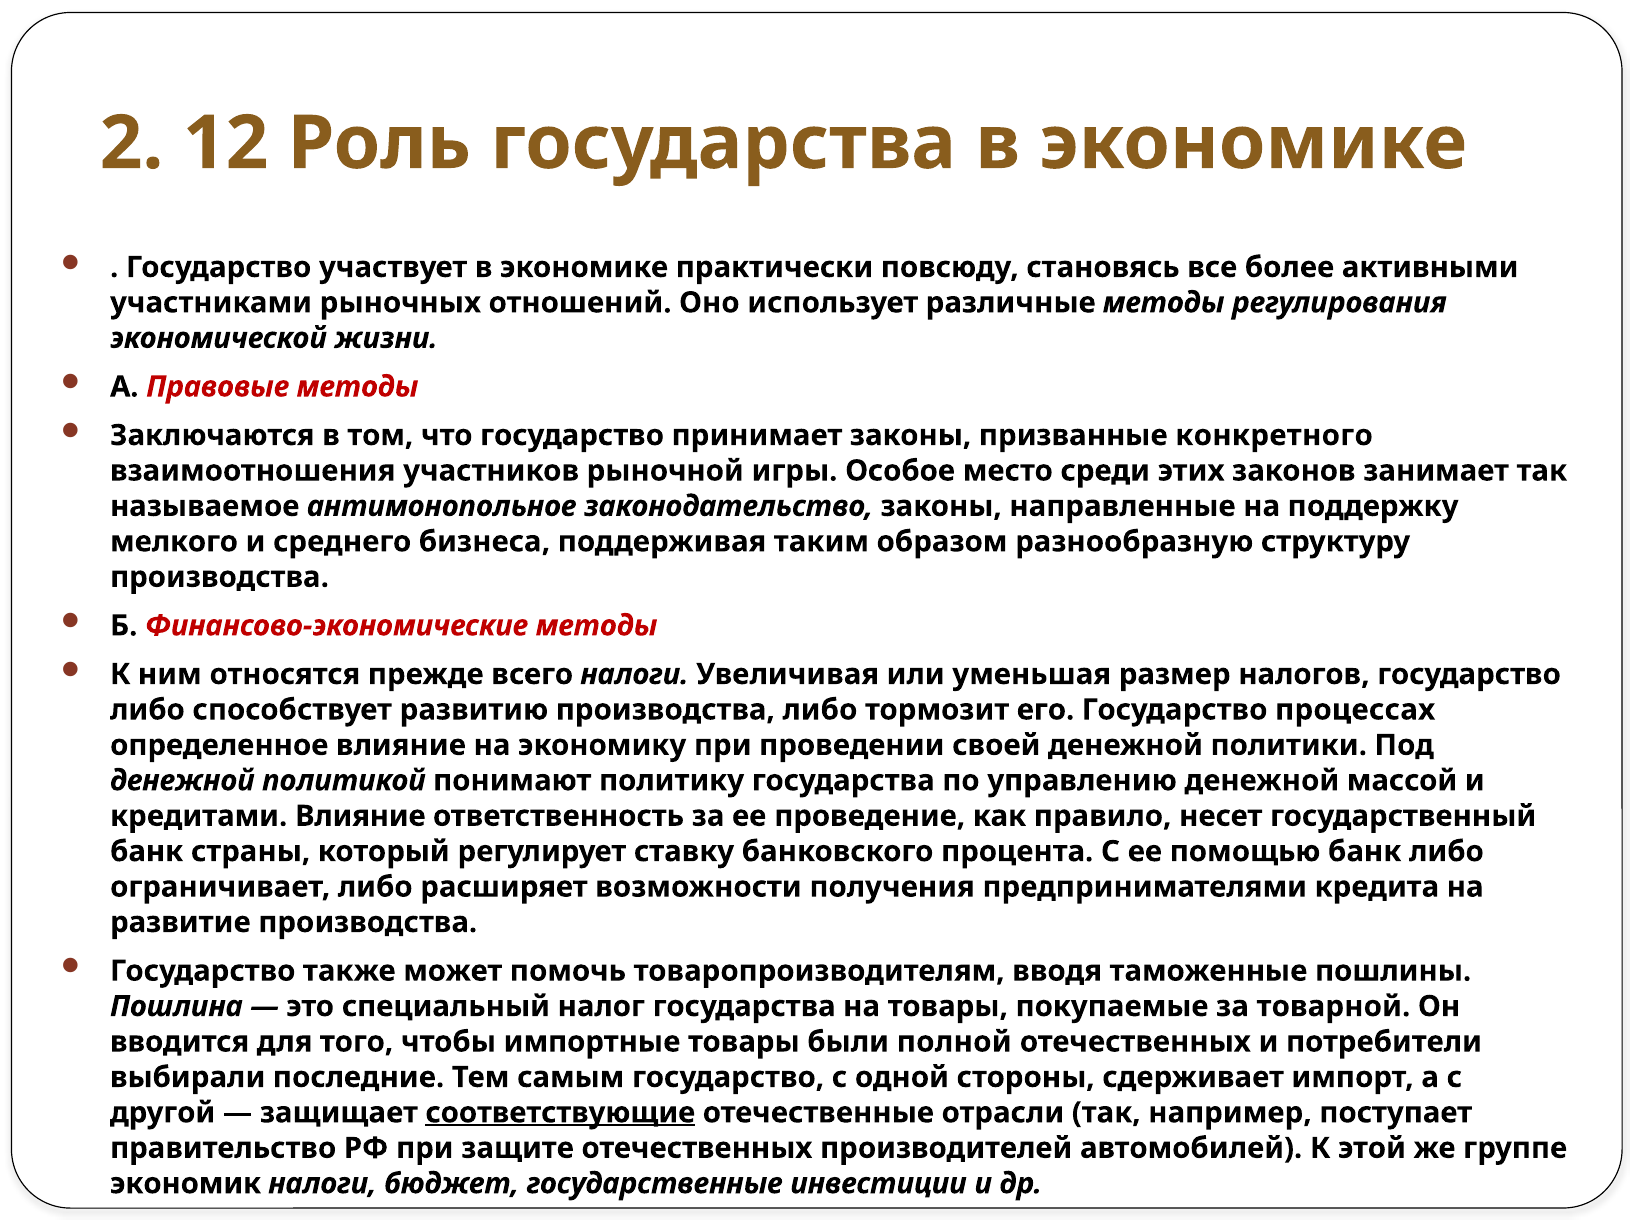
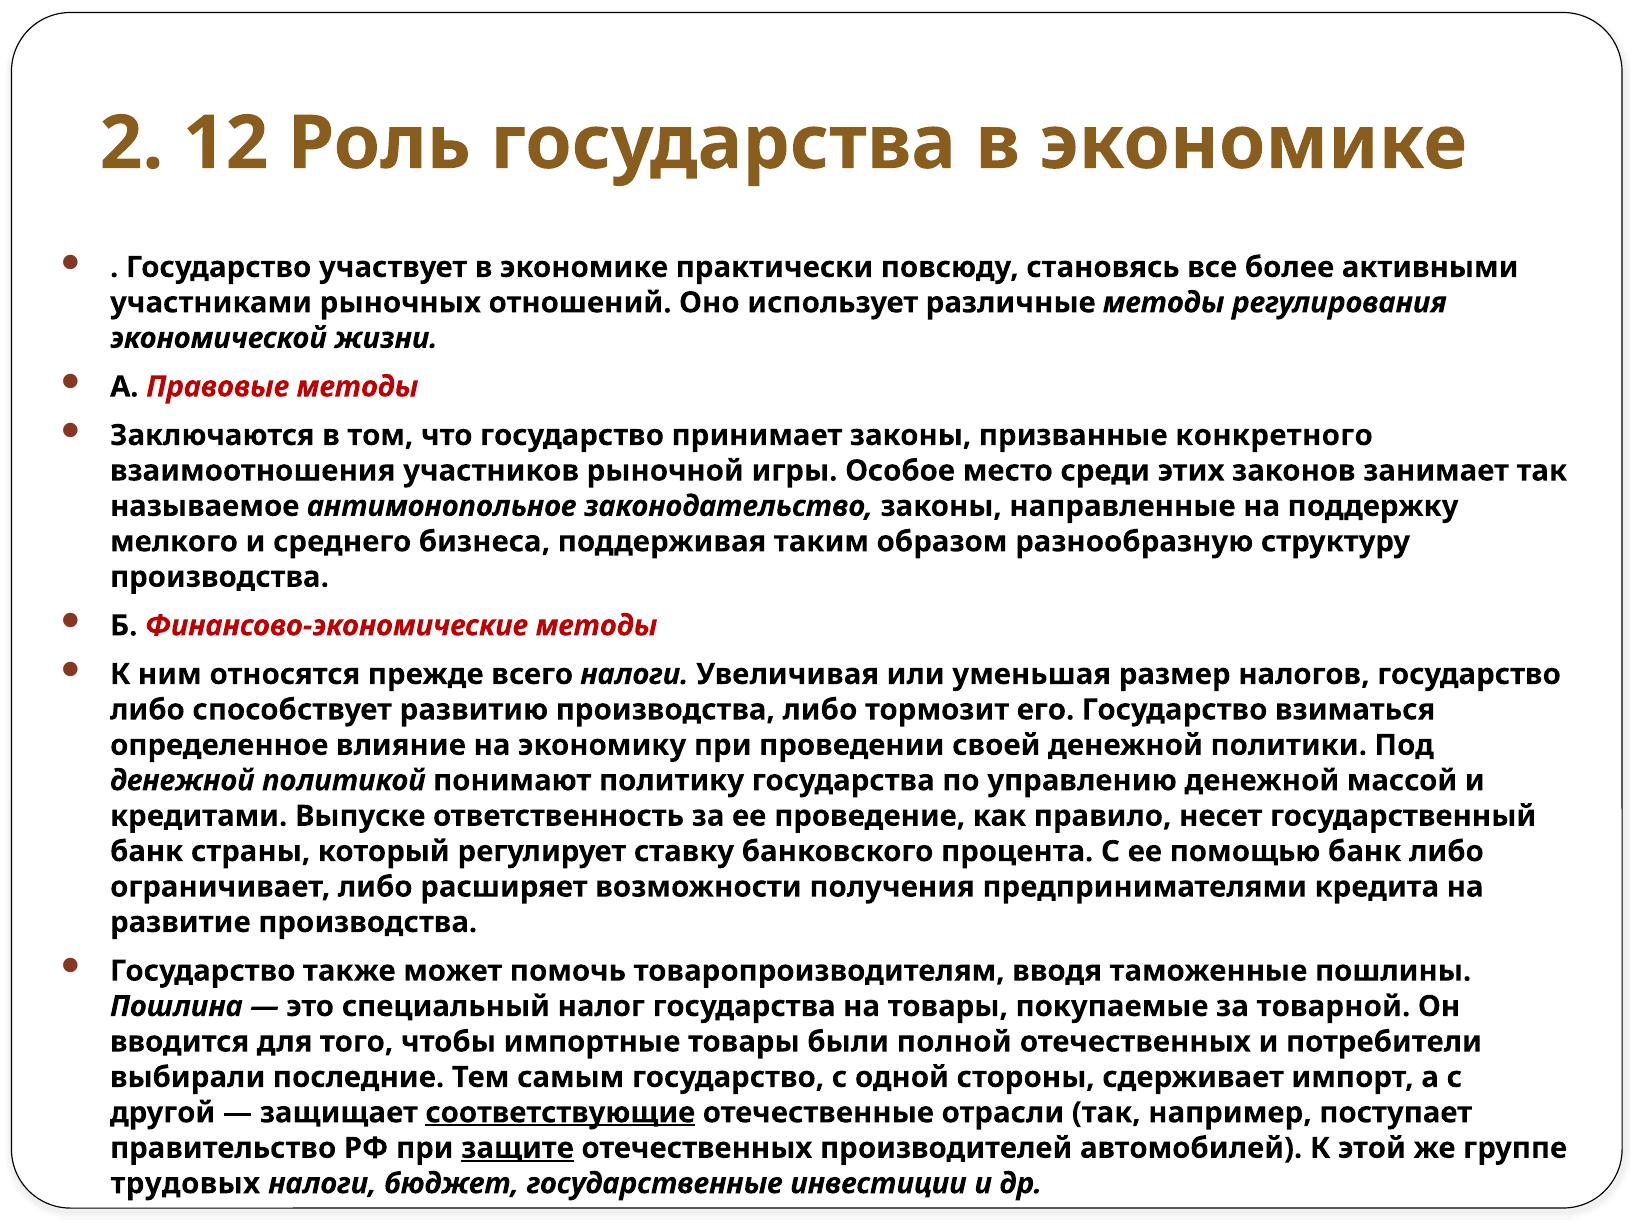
процессах: процессах -> взиматься
кредитами Влияние: Влияние -> Выпуске
защите underline: none -> present
экономик: экономик -> трудовых
